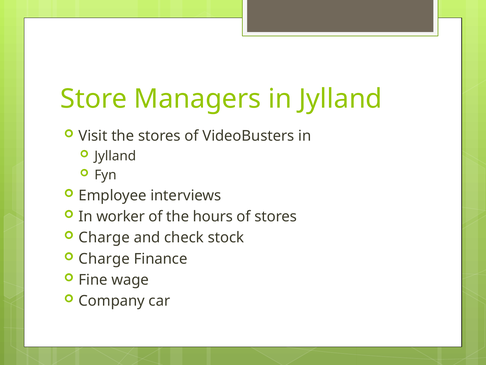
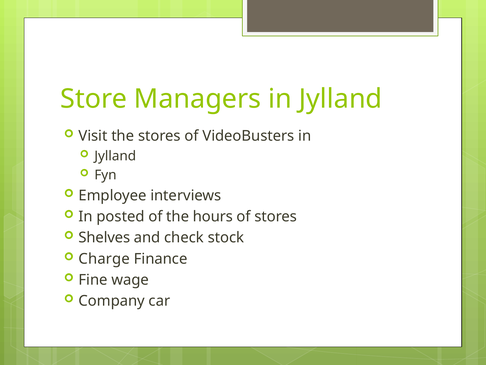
worker: worker -> posted
Charge at (104, 237): Charge -> Shelves
